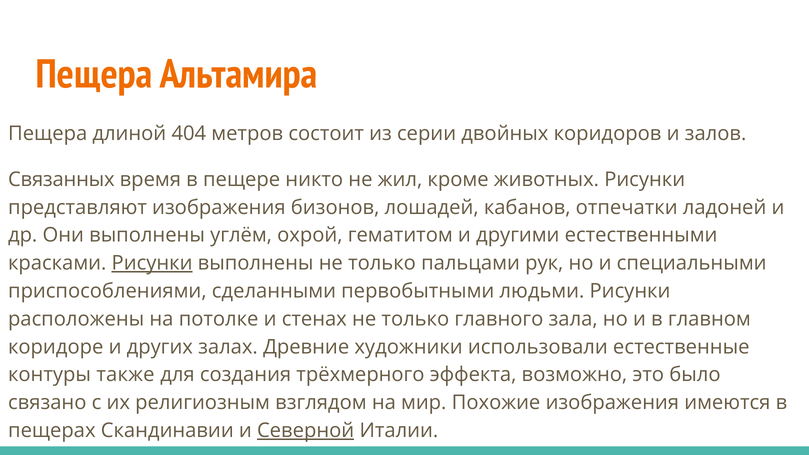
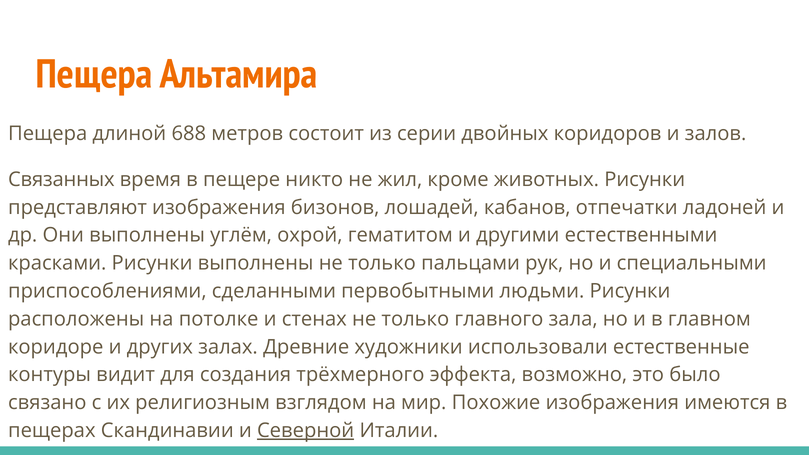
404: 404 -> 688
Рисунки at (152, 263) underline: present -> none
также: также -> видит
